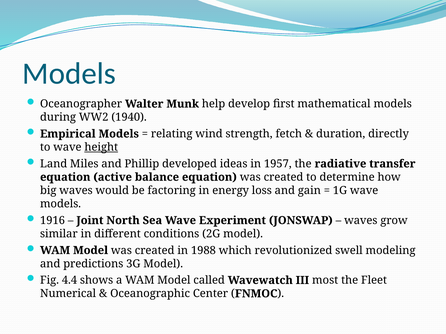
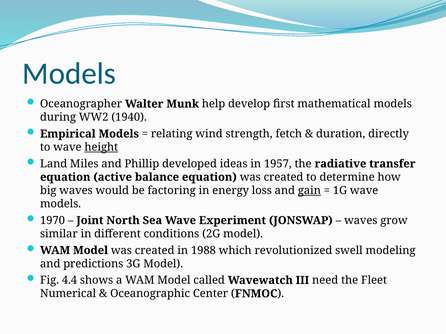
gain underline: none -> present
1916: 1916 -> 1970
most: most -> need
